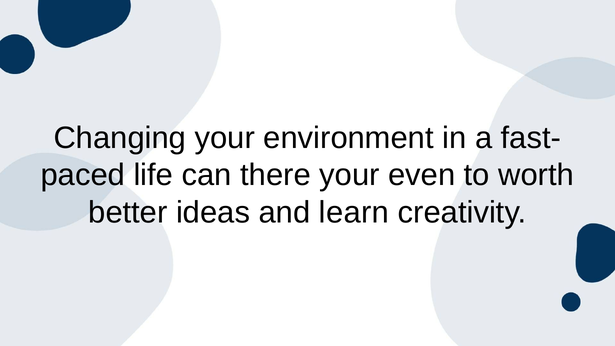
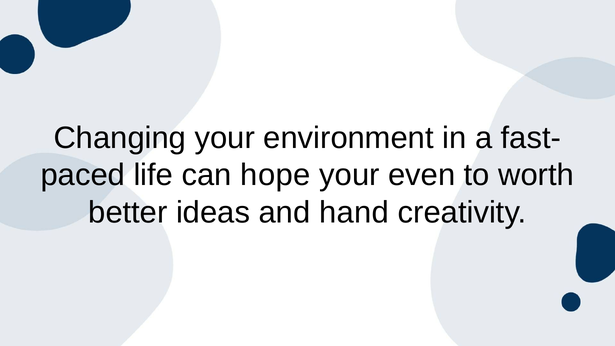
there: there -> hope
learn: learn -> hand
